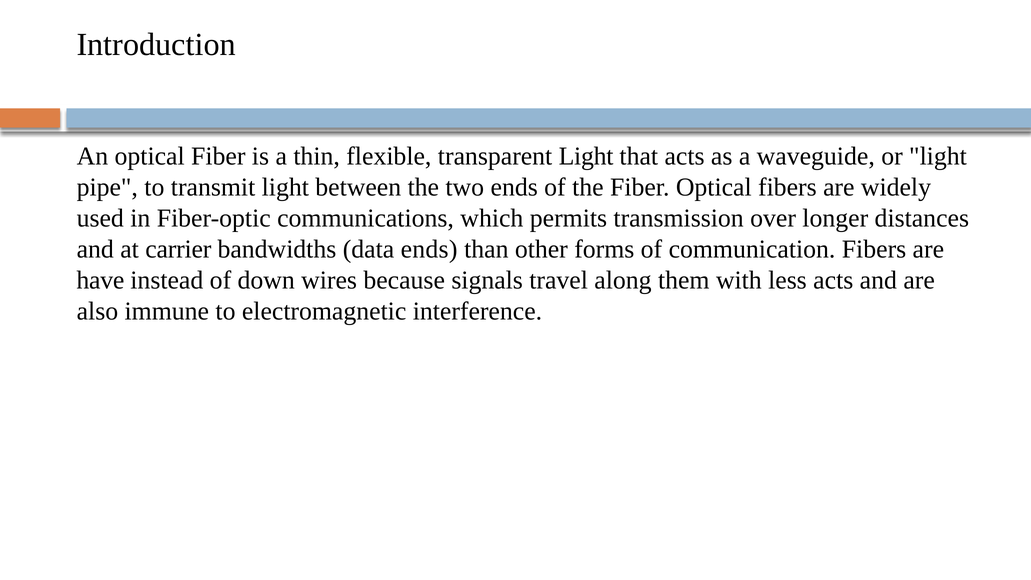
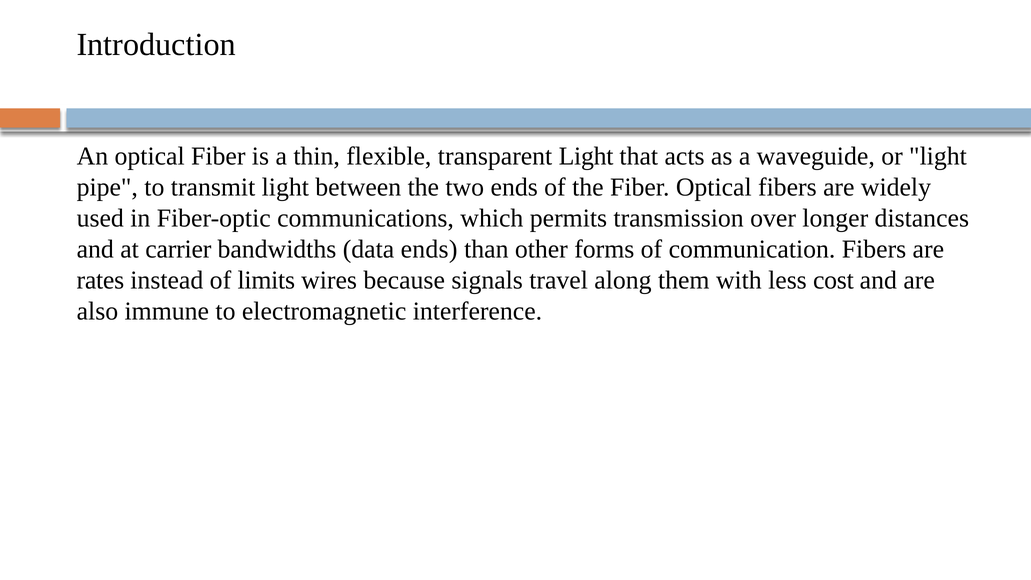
have: have -> rates
down: down -> limits
less acts: acts -> cost
